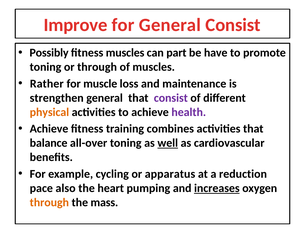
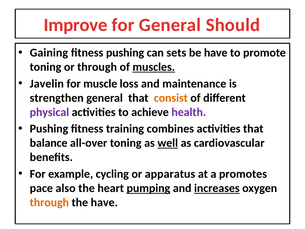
General Consist: Consist -> Should
Possibly: Possibly -> Gaining
fitness muscles: muscles -> pushing
part: part -> sets
muscles at (154, 67) underline: none -> present
Rather: Rather -> Javelin
consist at (171, 98) colour: purple -> orange
physical colour: orange -> purple
Achieve at (49, 129): Achieve -> Pushing
reduction: reduction -> promotes
pumping underline: none -> present
the mass: mass -> have
